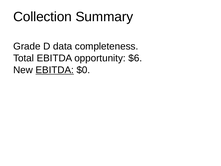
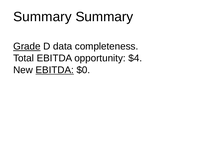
Collection at (43, 17): Collection -> Summary
Grade underline: none -> present
$6: $6 -> $4
